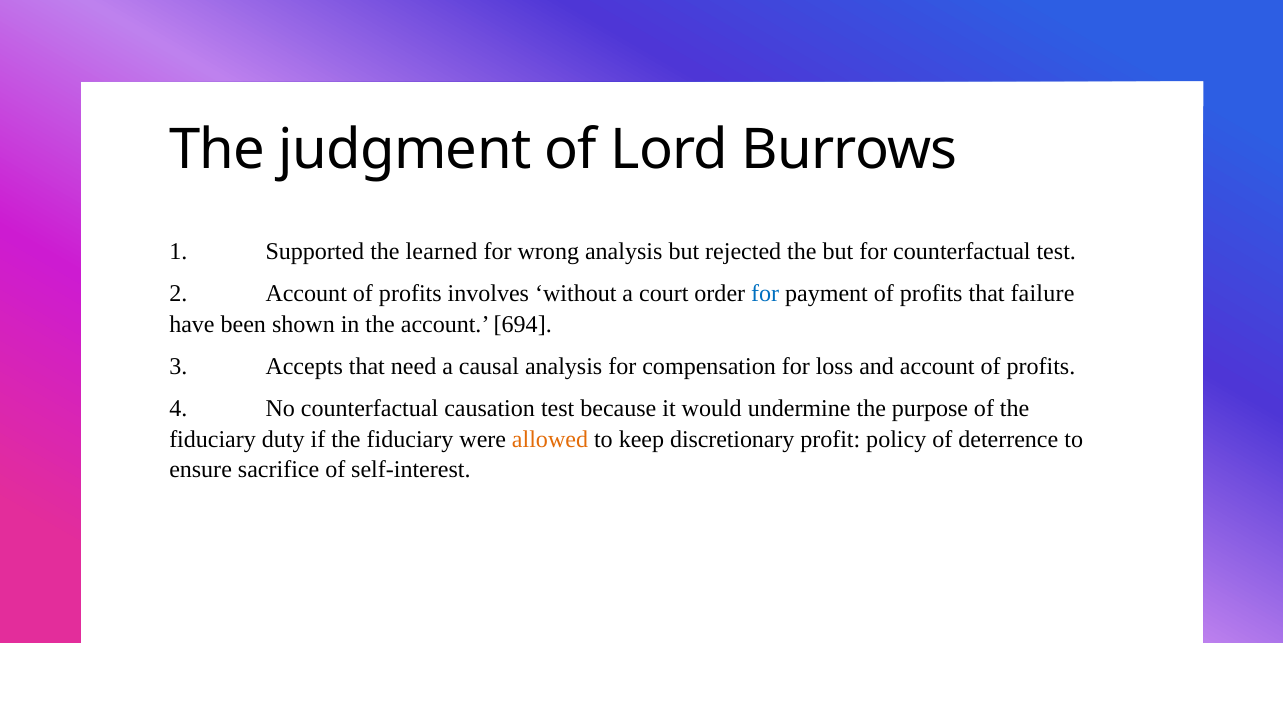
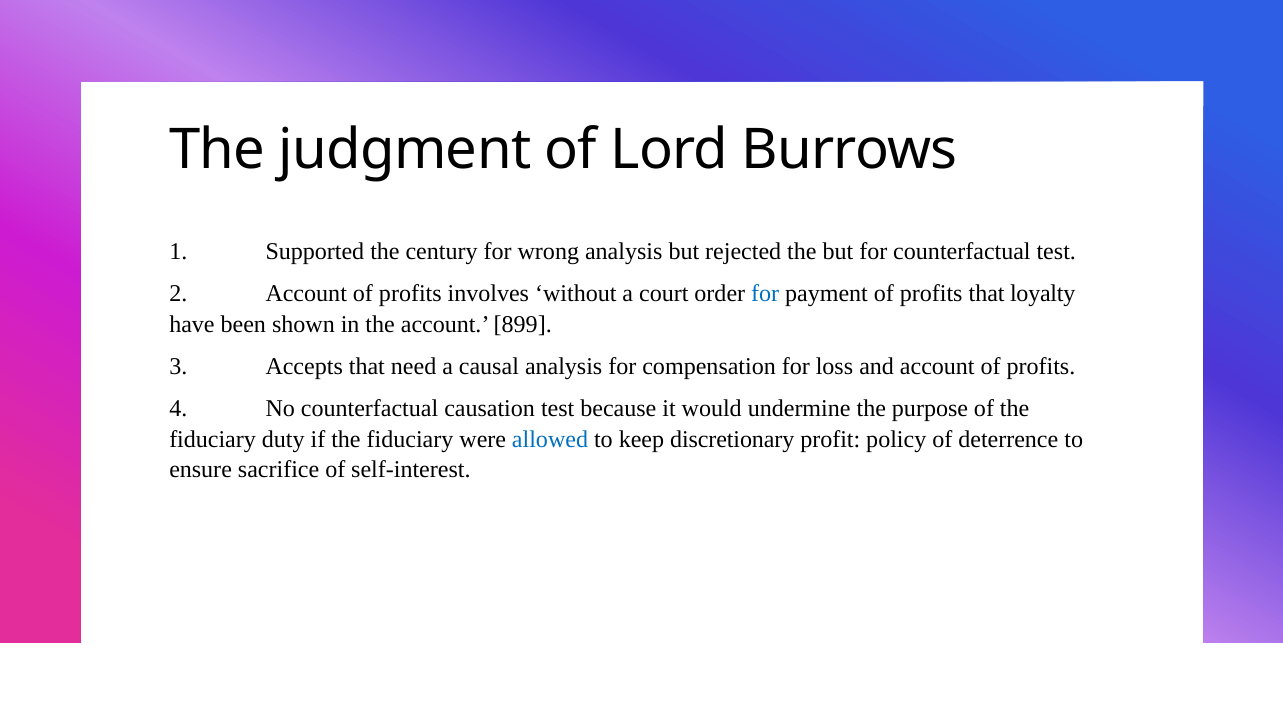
learned: learned -> century
failure: failure -> loyalty
694: 694 -> 899
allowed colour: orange -> blue
